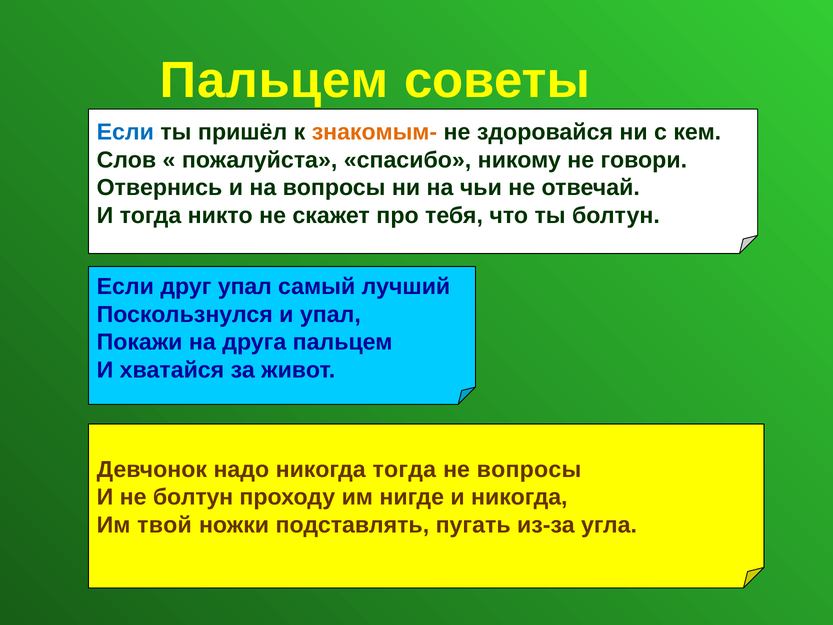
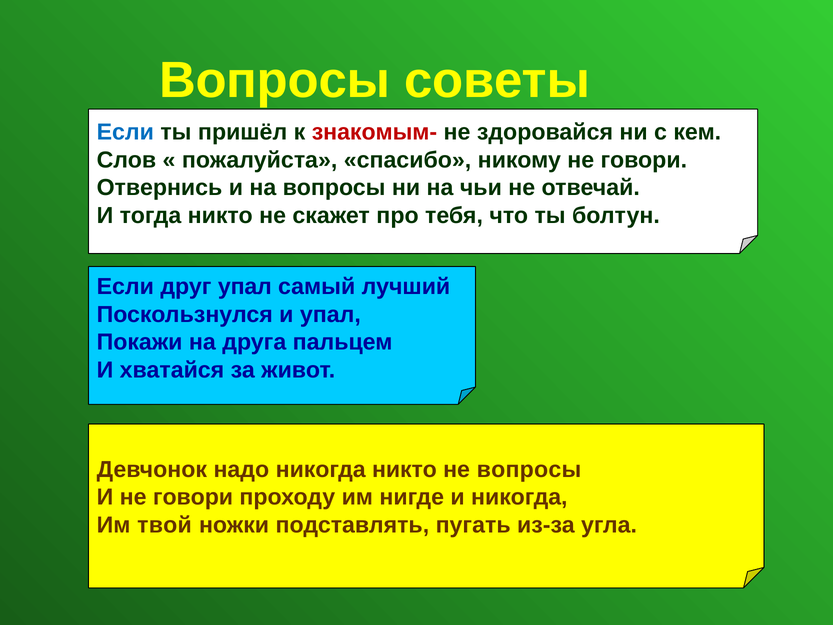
Пальцем at (274, 81): Пальцем -> Вопросы
знакомым- colour: orange -> red
никогда тогда: тогда -> никто
И не болтун: болтун -> говори
